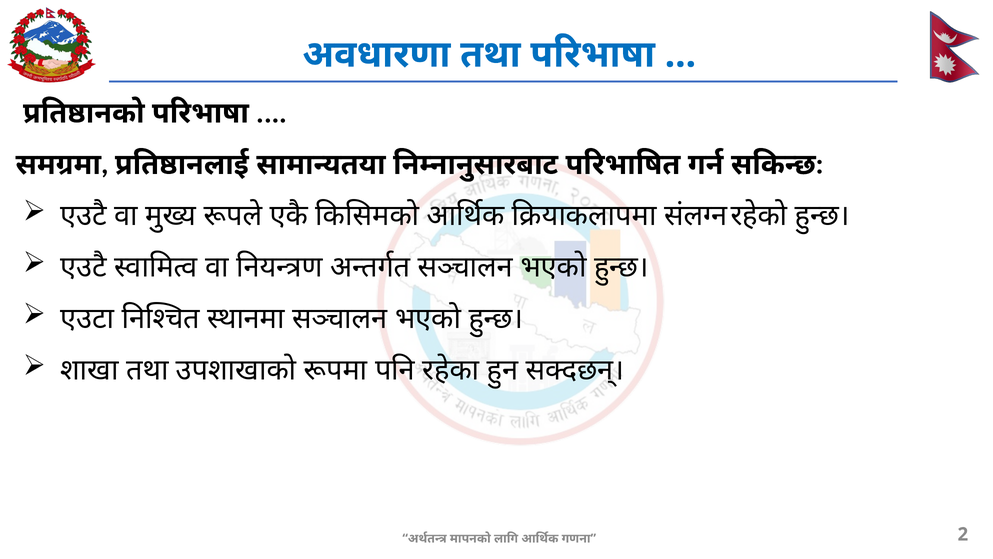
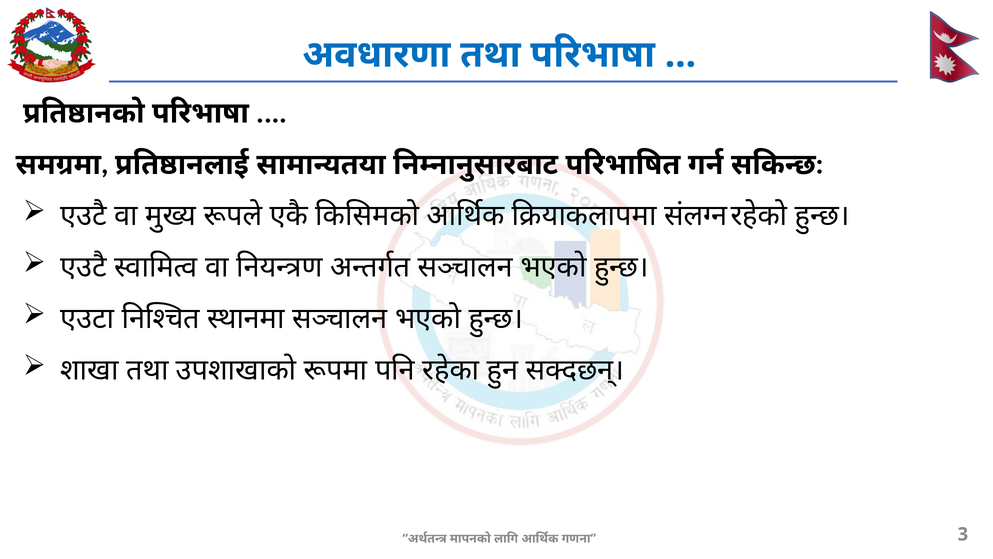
2: 2 -> 3
